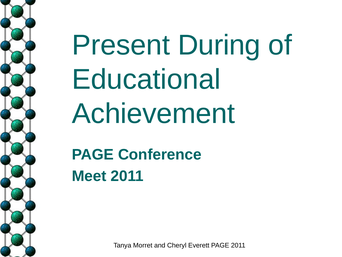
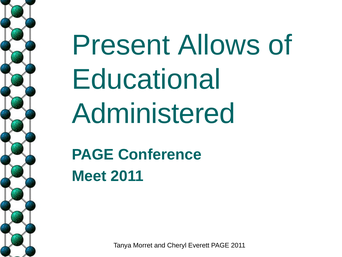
During: During -> Allows
Achievement: Achievement -> Administered
